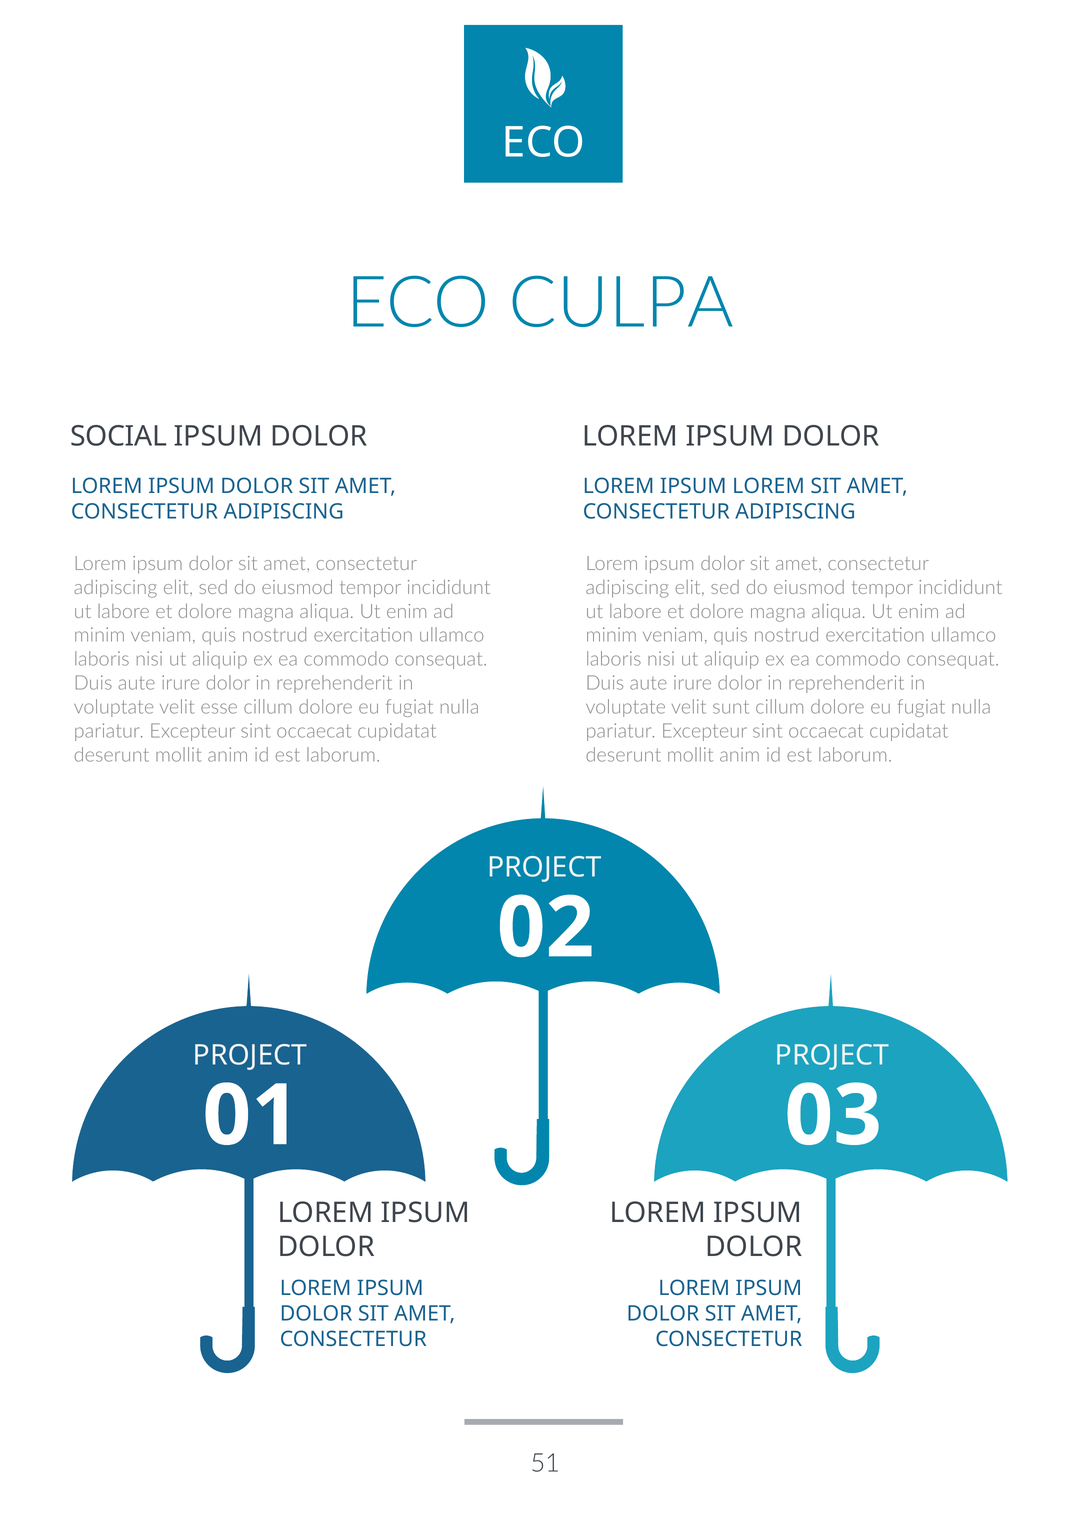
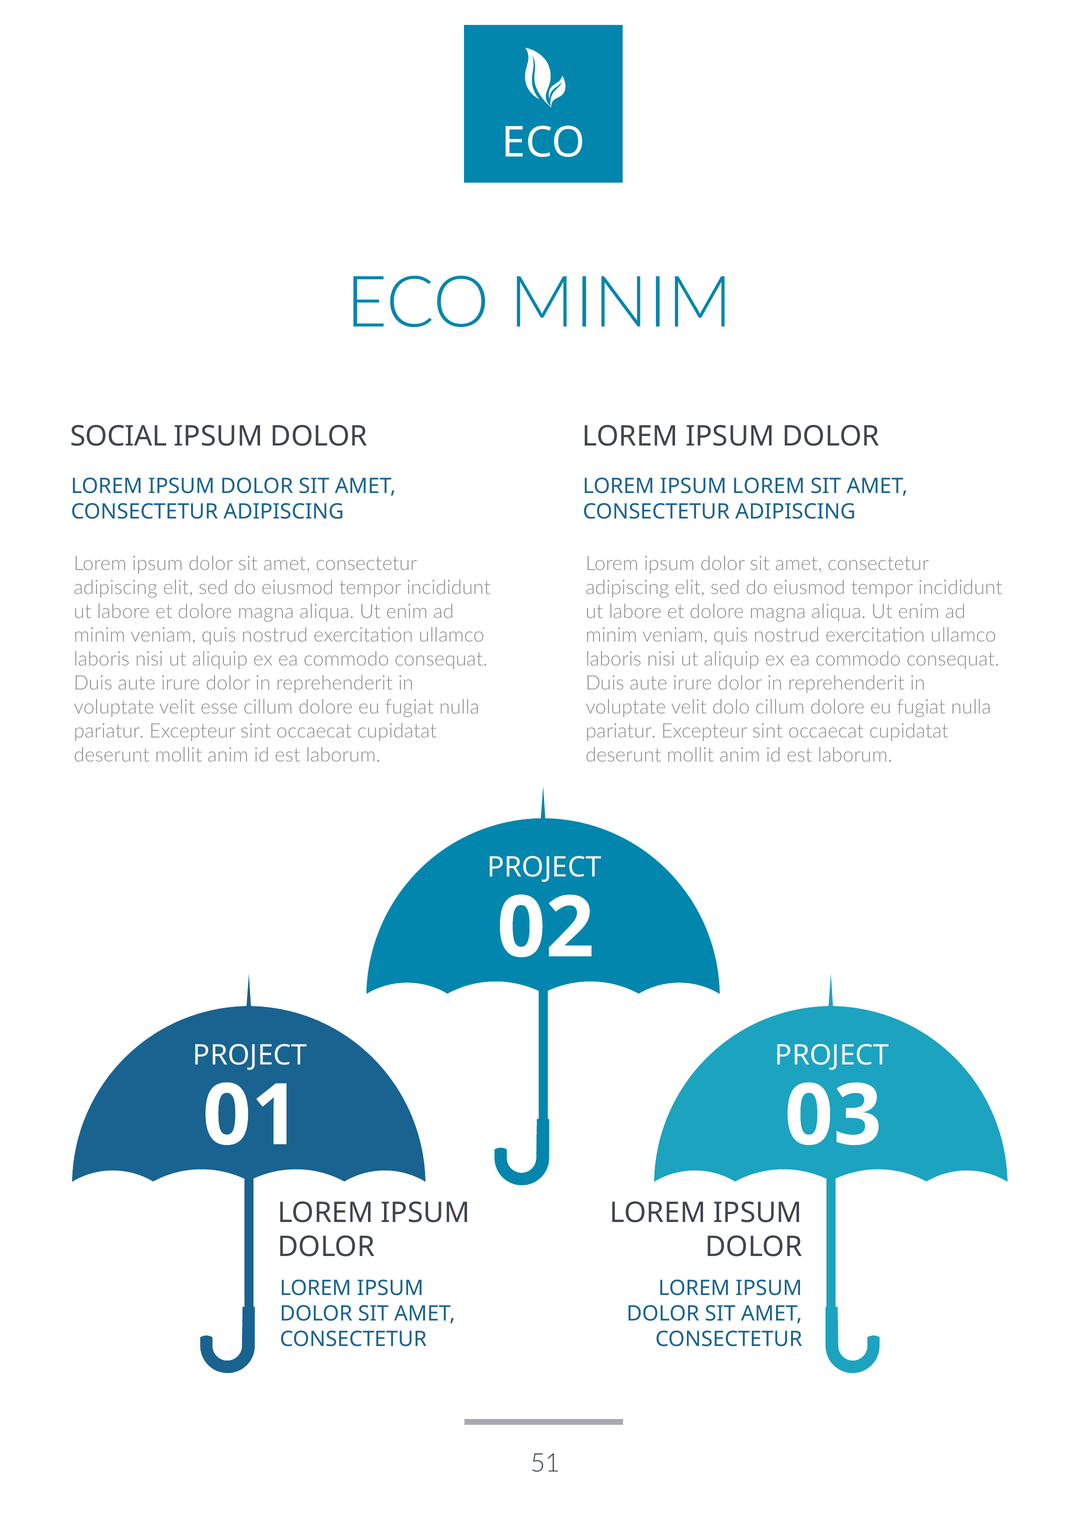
ECO CULPA: CULPA -> MINIM
sunt: sunt -> dolo
